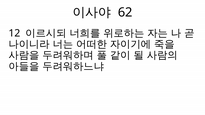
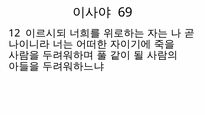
62: 62 -> 69
